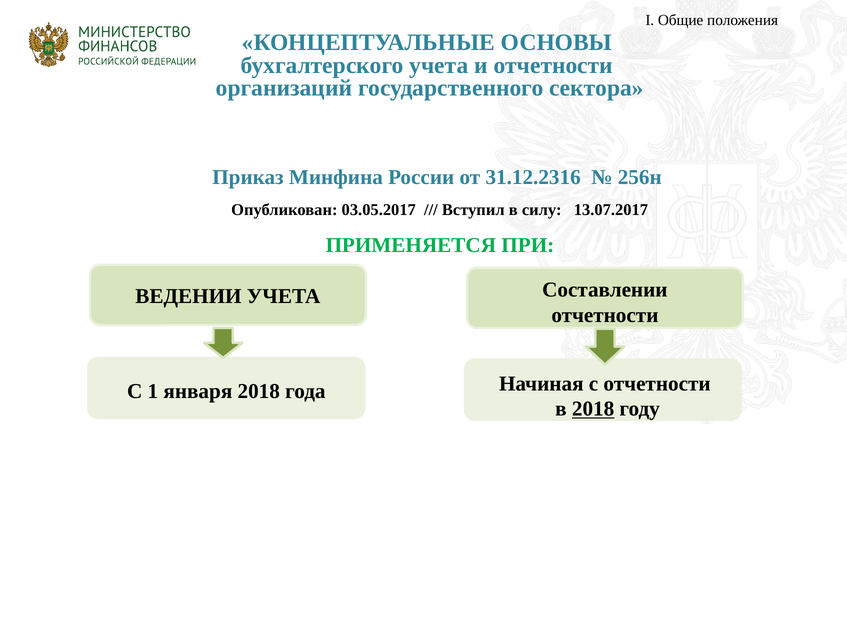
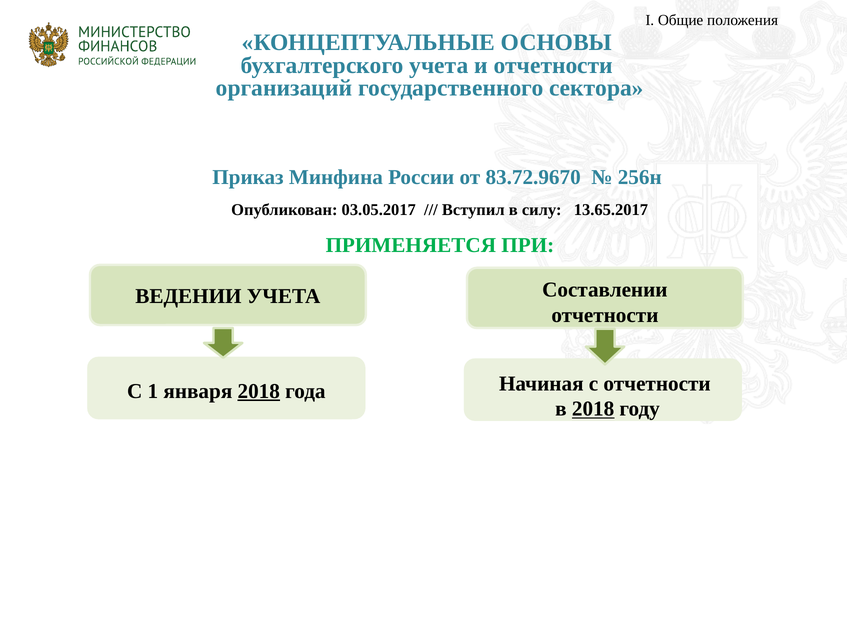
31.12.2316: 31.12.2316 -> 83.72.9670
13.07.2017: 13.07.2017 -> 13.65.2017
2018 at (259, 391) underline: none -> present
